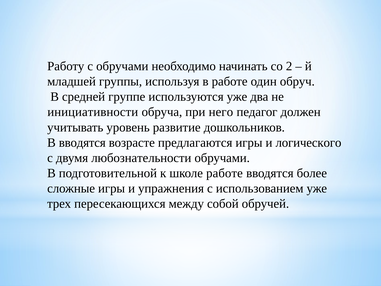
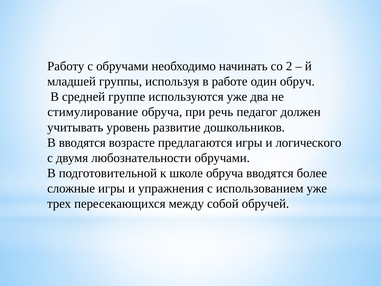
инициативности: инициативности -> стимулирование
него: него -> речь
школе работе: работе -> обруча
